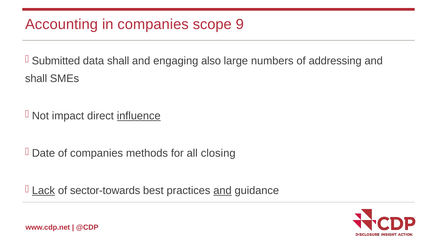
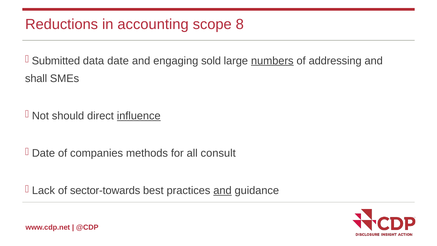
Accounting: Accounting -> Reductions
in companies: companies -> accounting
9: 9 -> 8
data shall: shall -> date
also: also -> sold
numbers underline: none -> present
impact: impact -> should
closing: closing -> consult
Lack underline: present -> none
